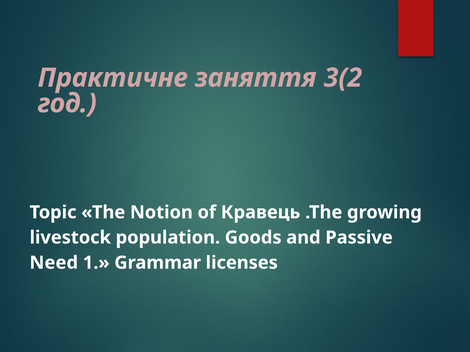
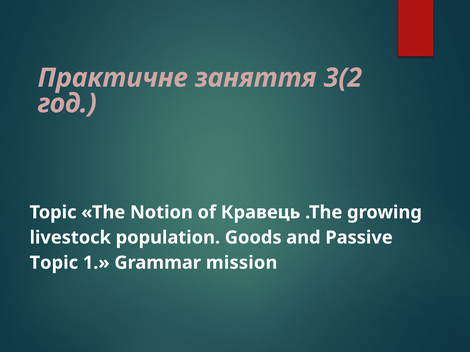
Need at (54, 263): Need -> Topic
licenses: licenses -> mission
